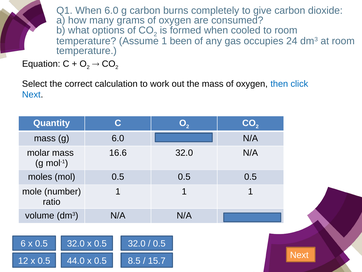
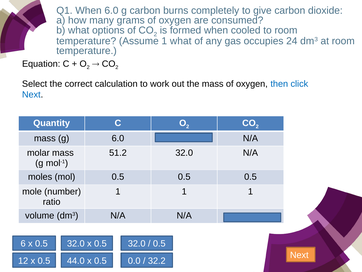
1 been: been -> what
16.6: 16.6 -> 51.2
8.5: 8.5 -> 0.0
15.7: 15.7 -> 32.2
